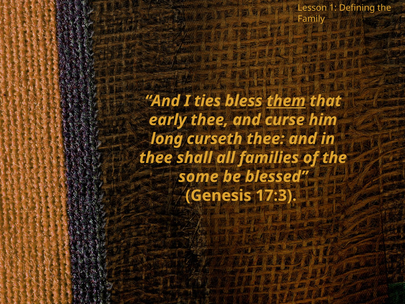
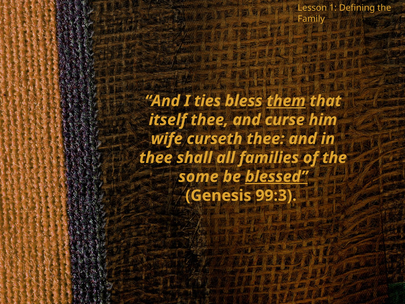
early: early -> itself
long: long -> wife
blessed underline: none -> present
17:3: 17:3 -> 99:3
